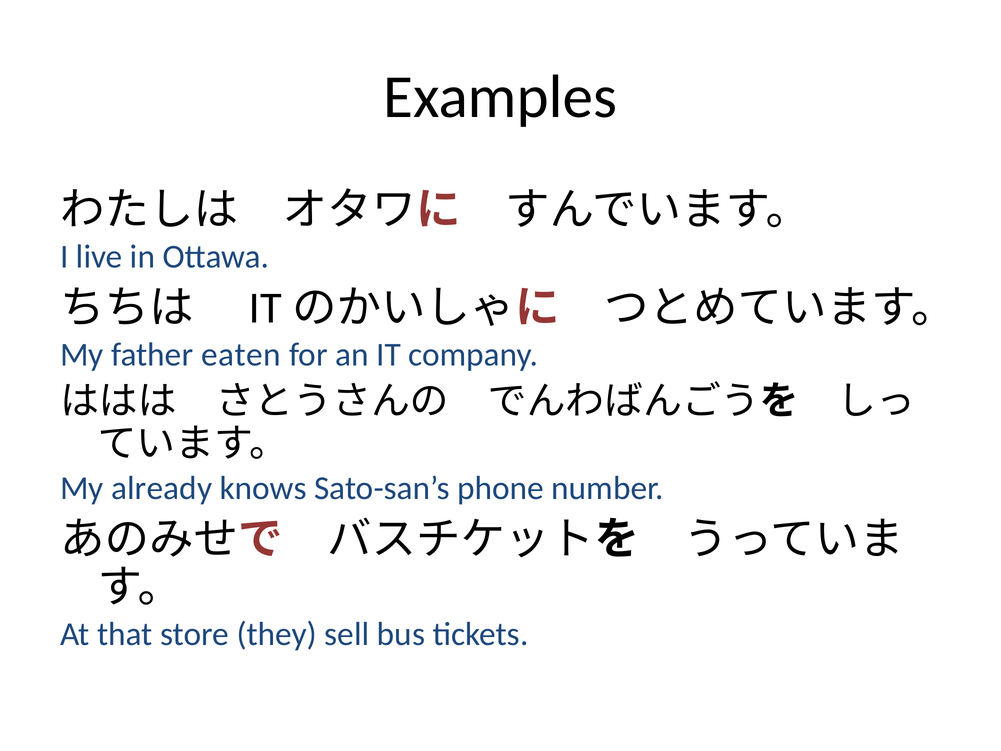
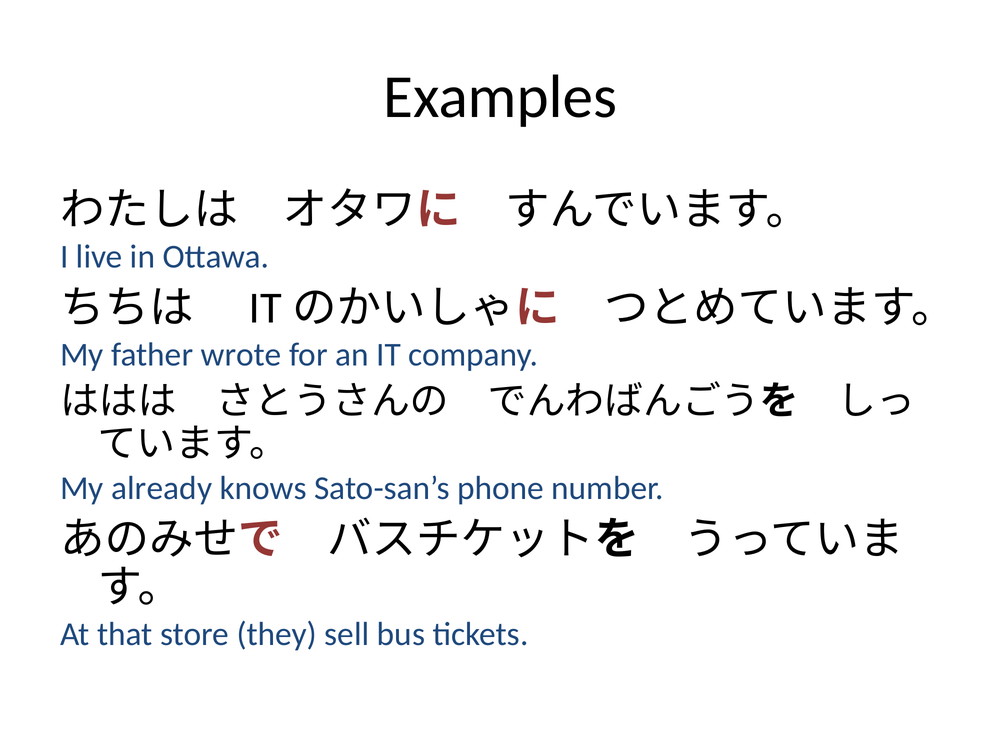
eaten: eaten -> wrote
